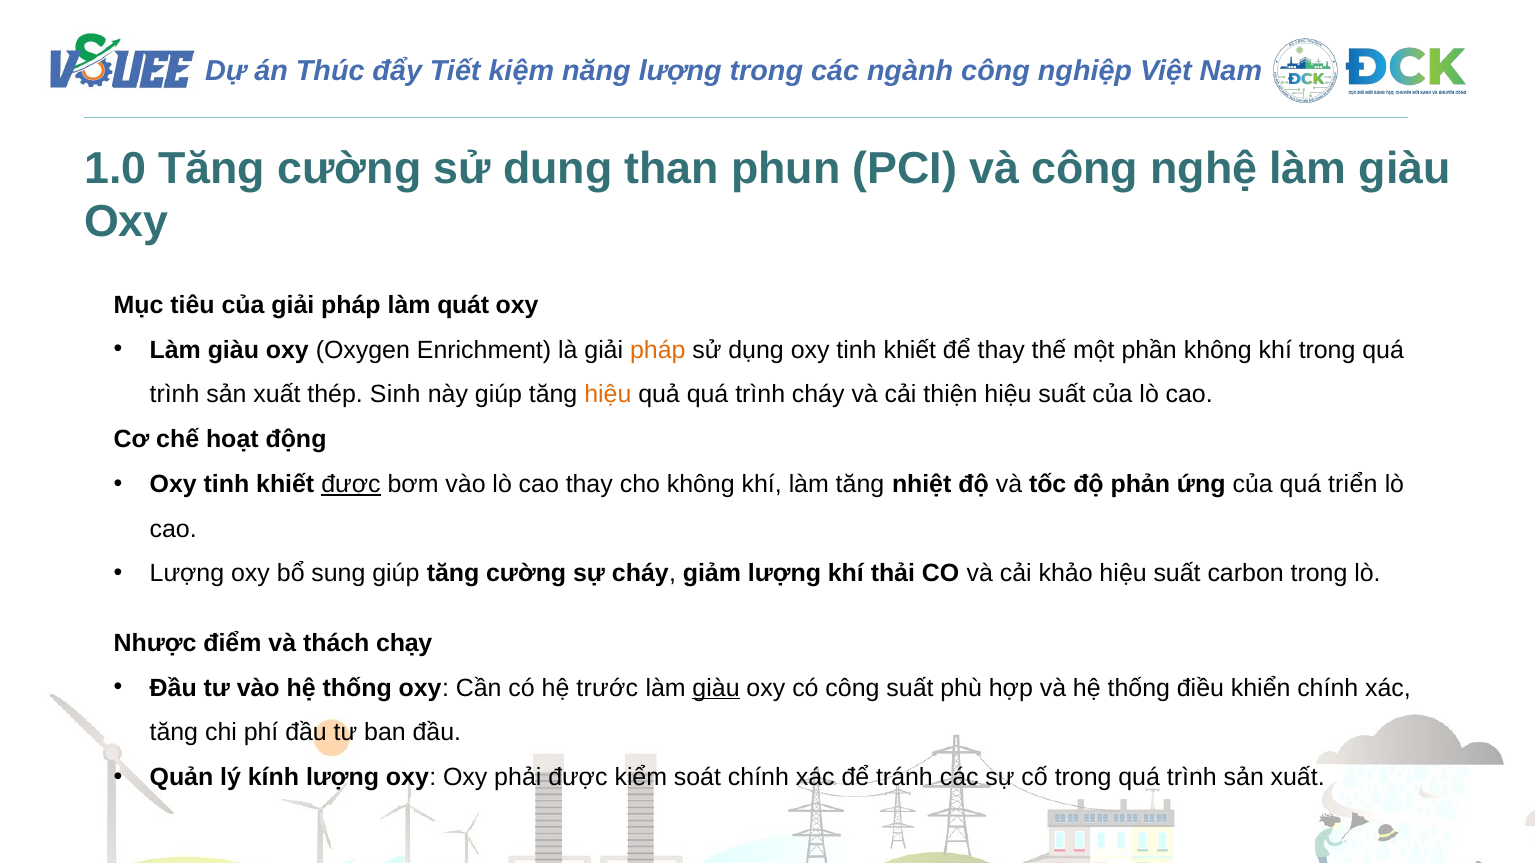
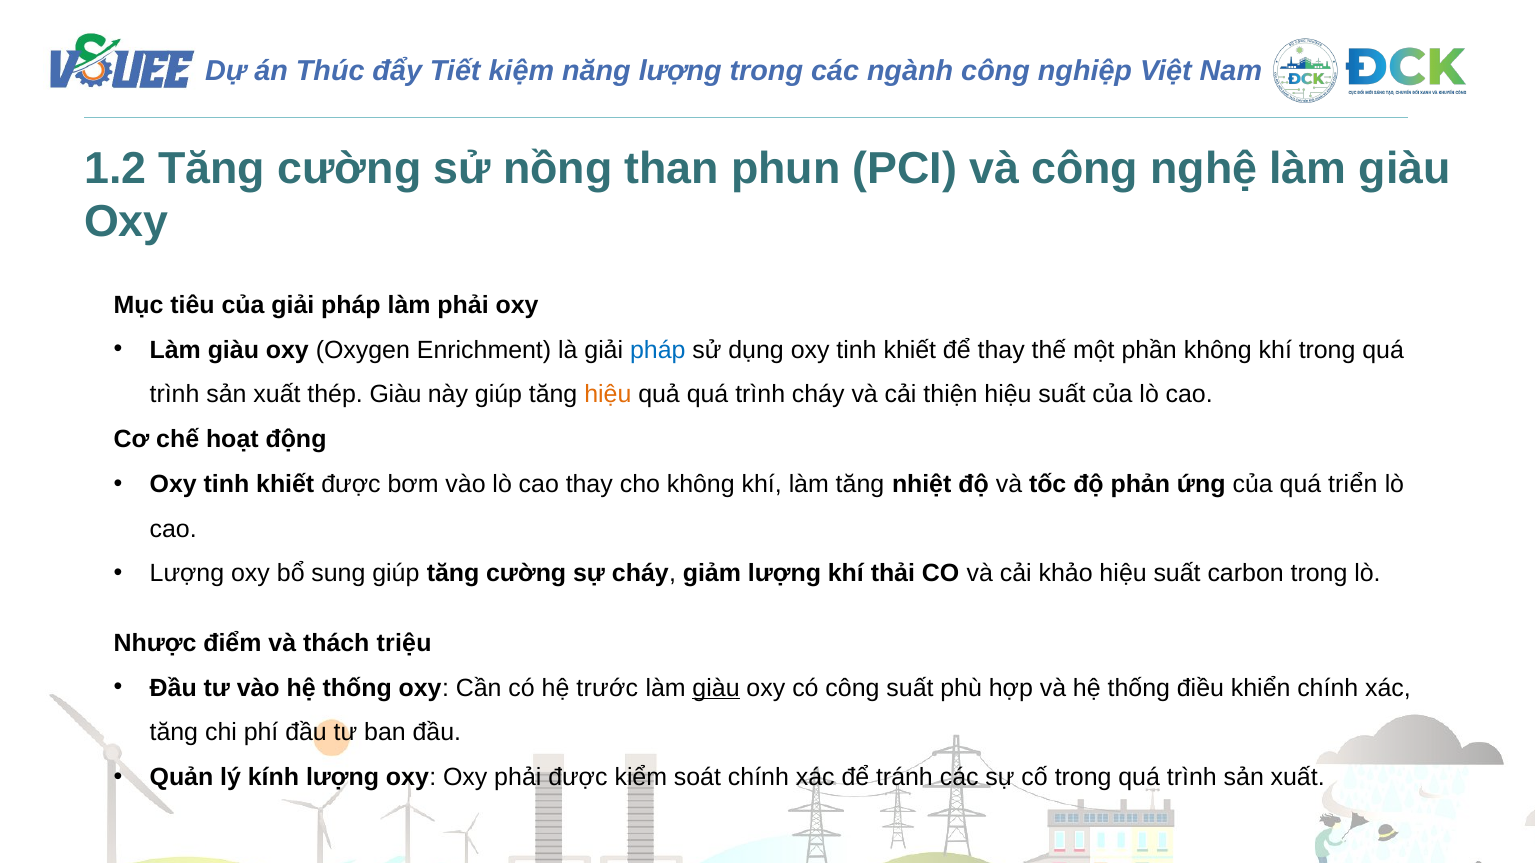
1.0: 1.0 -> 1.2
dung: dung -> nồng
làm quát: quát -> phải
pháp at (658, 350) colour: orange -> blue
thép Sinh: Sinh -> Giàu
được at (351, 484) underline: present -> none
chạy: chạy -> triệu
